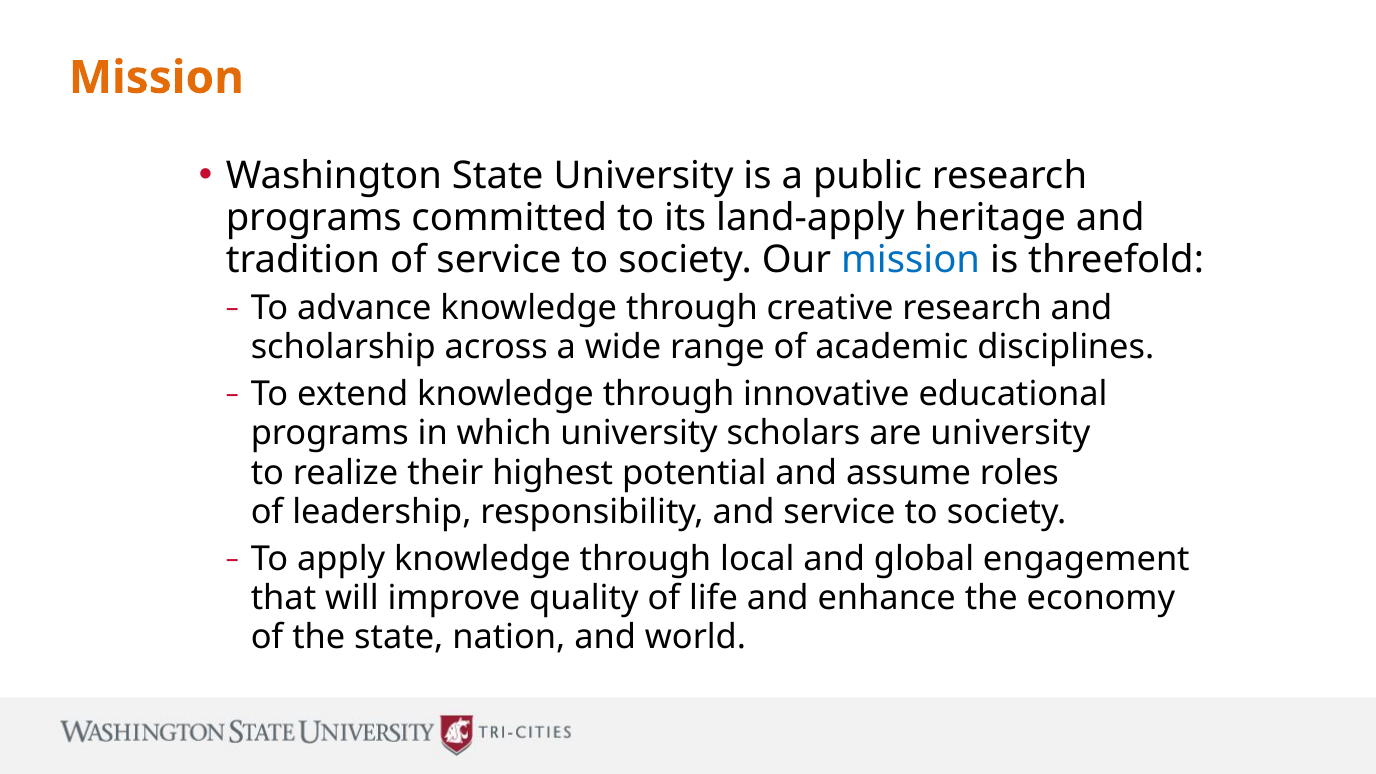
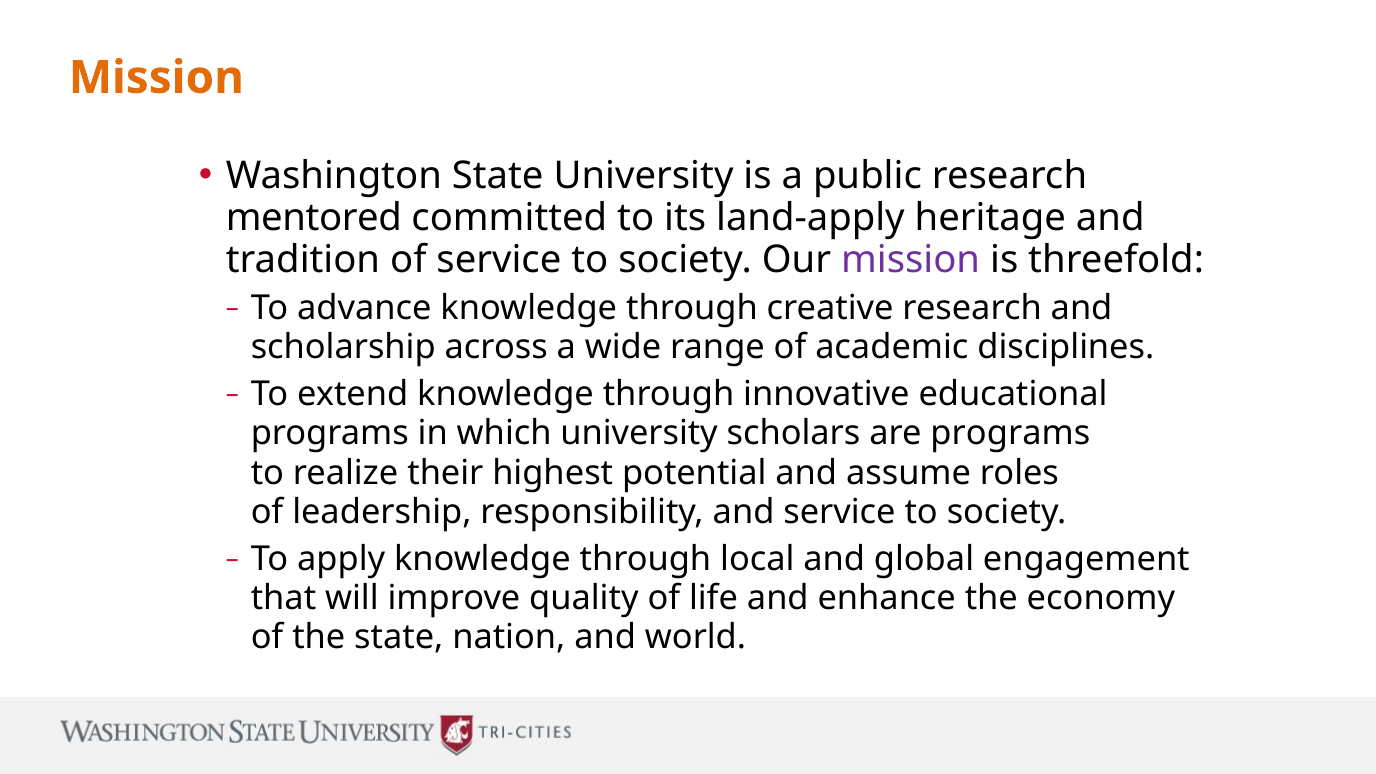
programs at (314, 218): programs -> mentored
mission at (911, 260) colour: blue -> purple
are university: university -> programs
